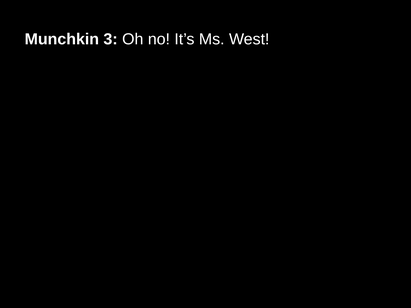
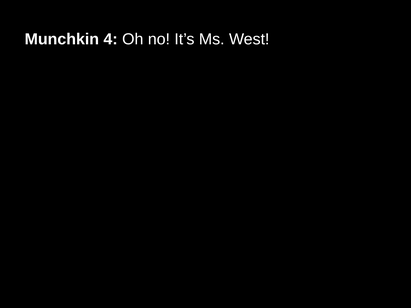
3: 3 -> 4
